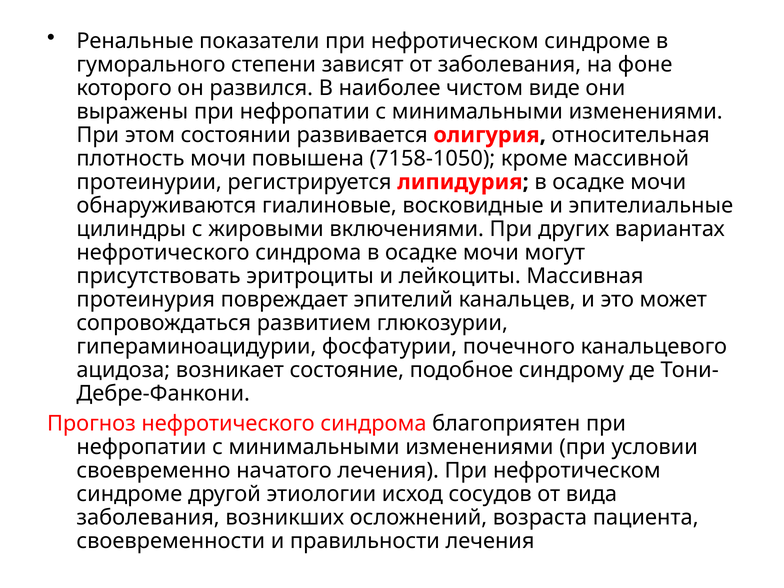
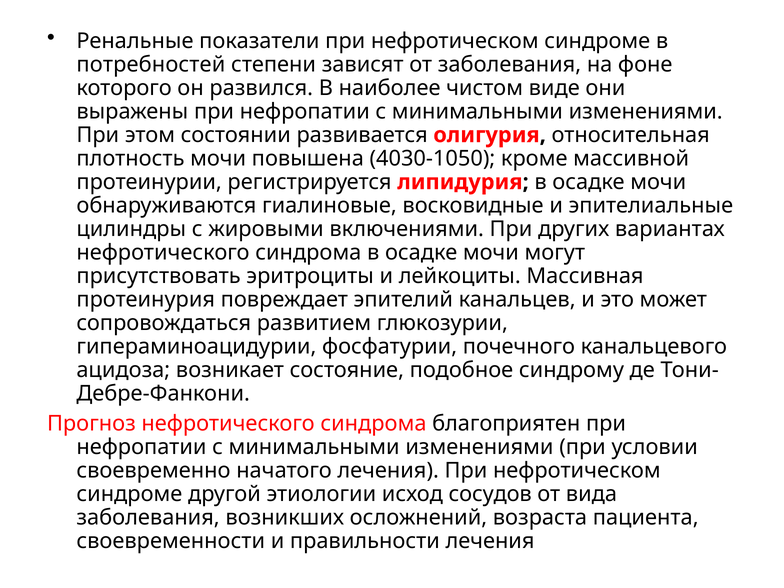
гуморального: гуморального -> потребностей
7158-1050: 7158-1050 -> 4030-1050
